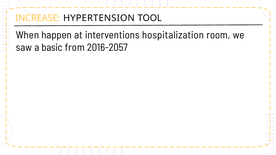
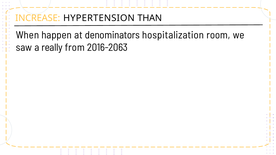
TOOL: TOOL -> THAN
interventions: interventions -> denominators
basic: basic -> really
2016-2057: 2016-2057 -> 2016-2063
